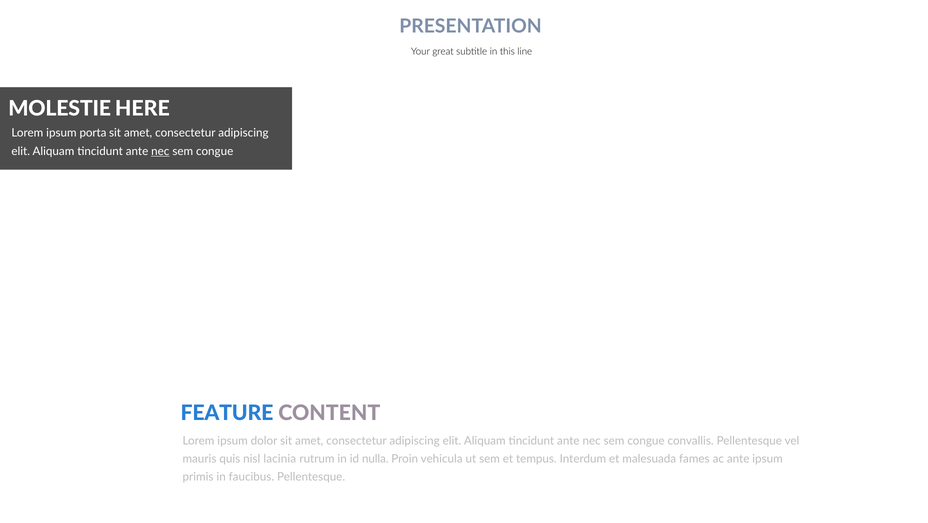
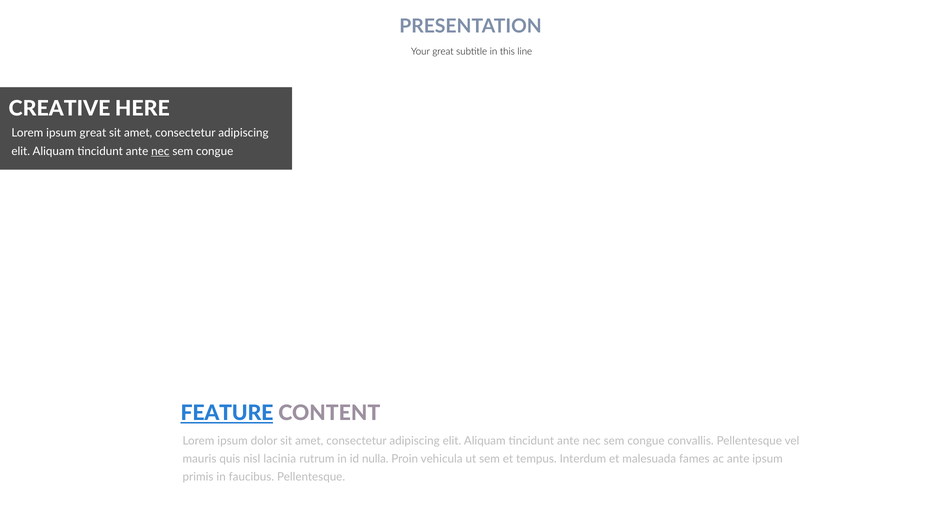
MOLESTIE: MOLESTIE -> CREATIVE
ipsum porta: porta -> great
FEATURE underline: none -> present
